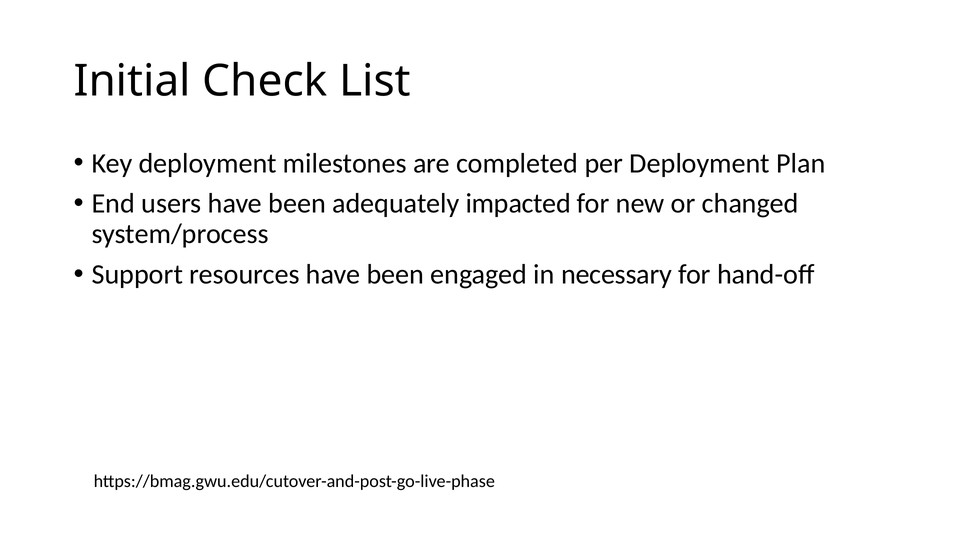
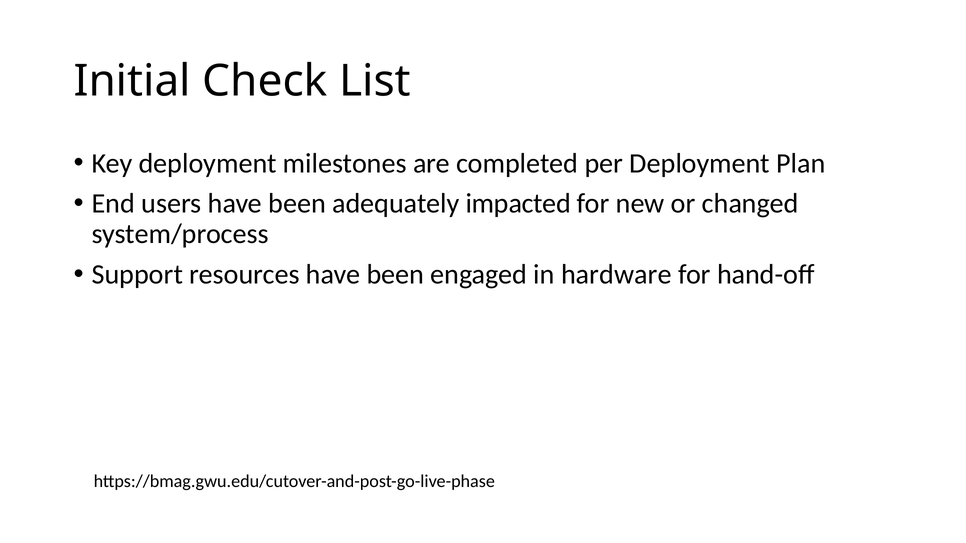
necessary: necessary -> hardware
